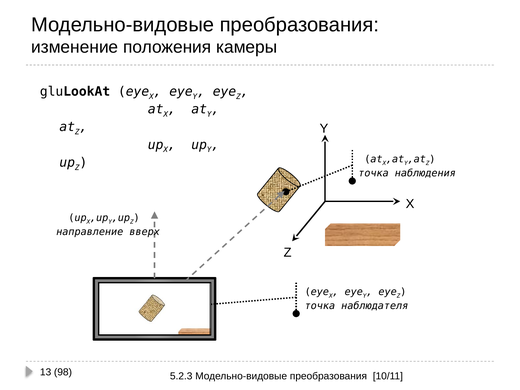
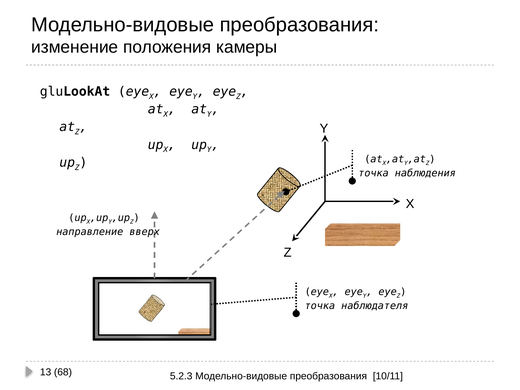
98: 98 -> 68
